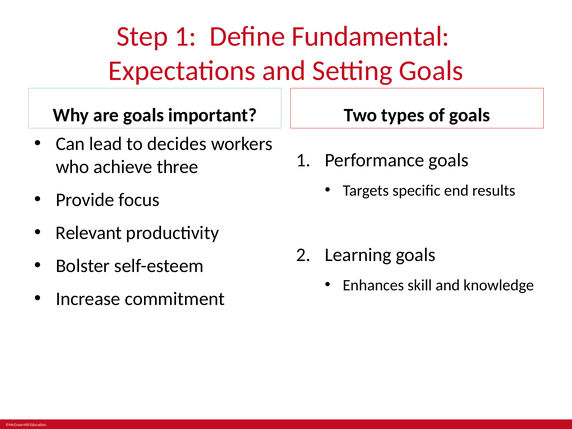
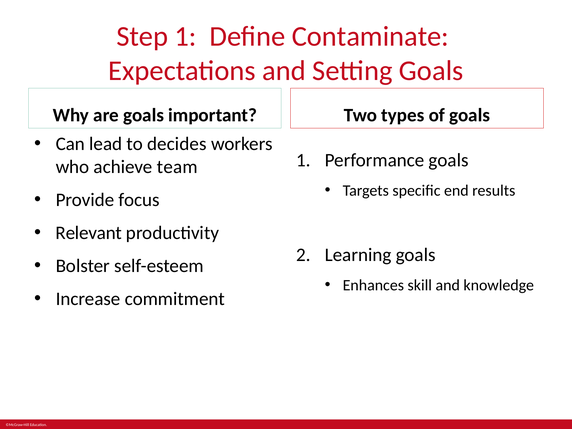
Fundamental: Fundamental -> Contaminate
three: three -> team
